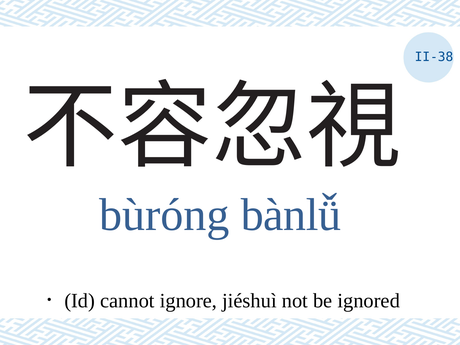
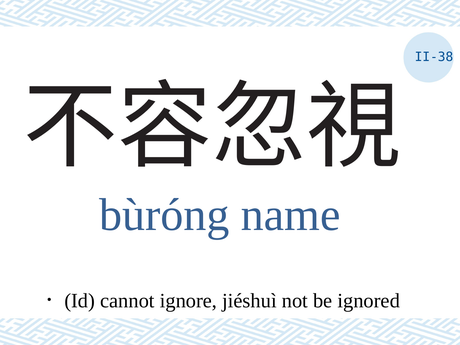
bànlǚ: bànlǚ -> name
